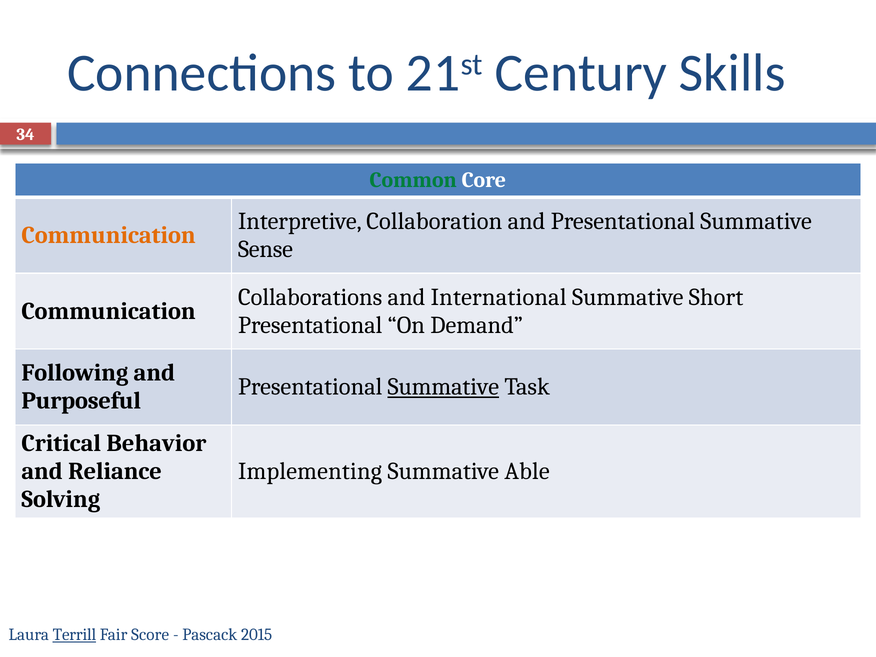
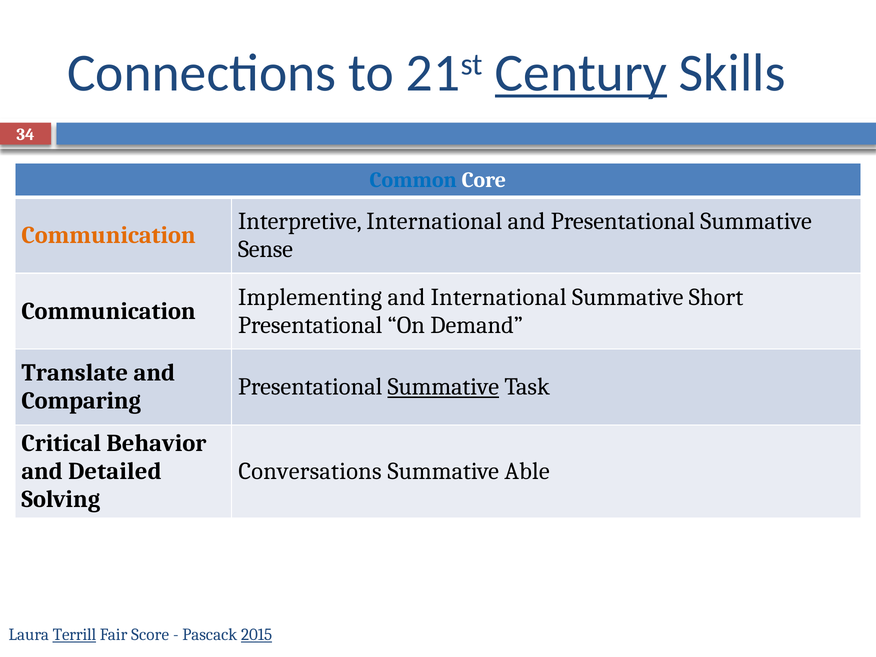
Century underline: none -> present
Common colour: green -> blue
Interpretive Collaboration: Collaboration -> International
Collaborations: Collaborations -> Implementing
Following: Following -> Translate
Purposeful: Purposeful -> Comparing
Reliance: Reliance -> Detailed
Implementing: Implementing -> Conversations
2015 underline: none -> present
